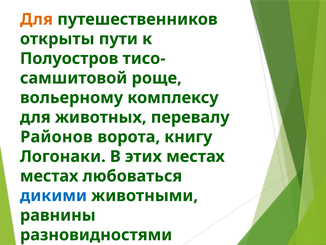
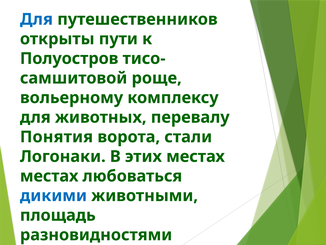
Для at (36, 19) colour: orange -> blue
Районов: Районов -> Понятия
книгу: книгу -> стали
равнины: равнины -> площадь
